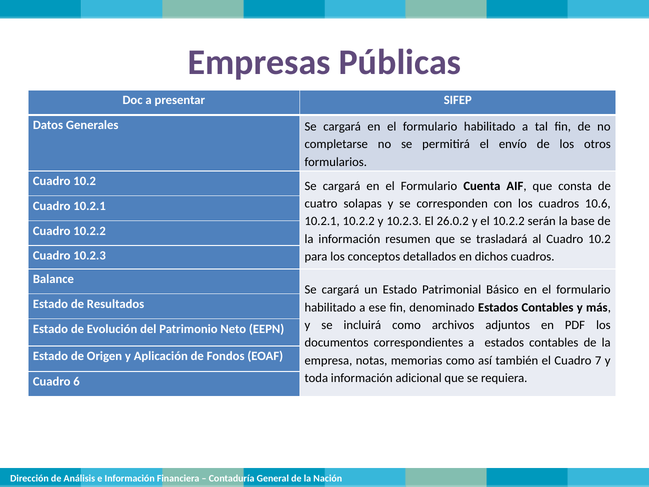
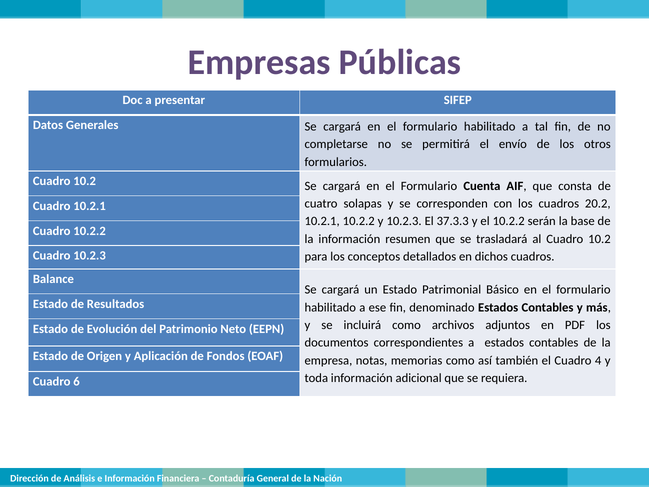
10.6: 10.6 -> 20.2
26.0.2: 26.0.2 -> 37.3.3
7: 7 -> 4
